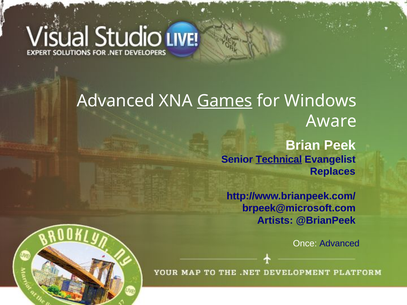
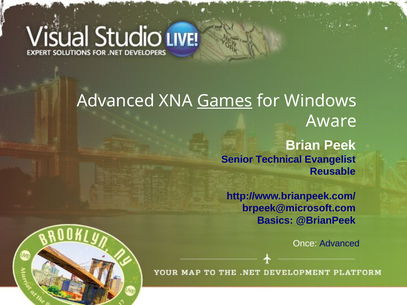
Technical underline: present -> none
Replaces: Replaces -> Reusable
Artists: Artists -> Basics
